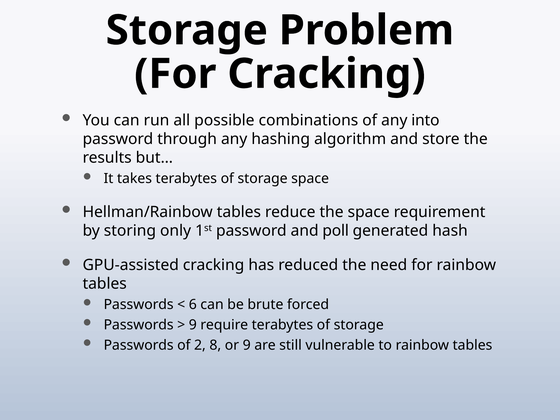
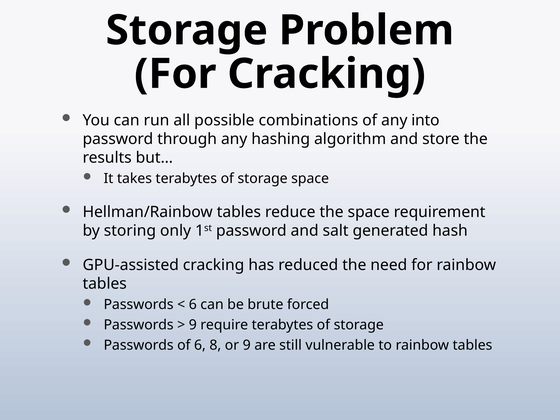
poll: poll -> salt
of 2: 2 -> 6
